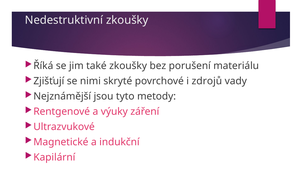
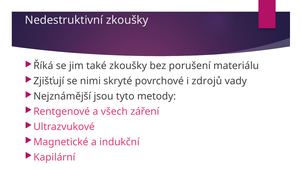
výuky: výuky -> všech
